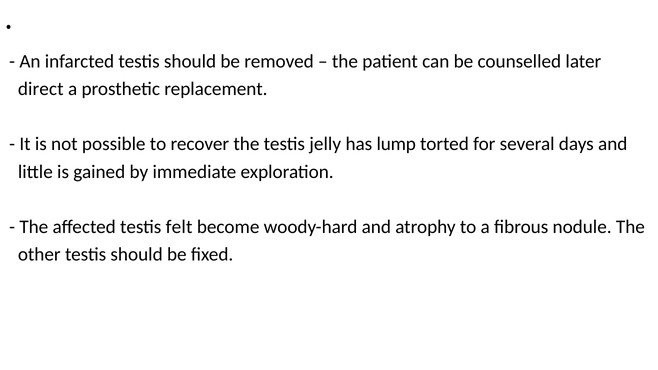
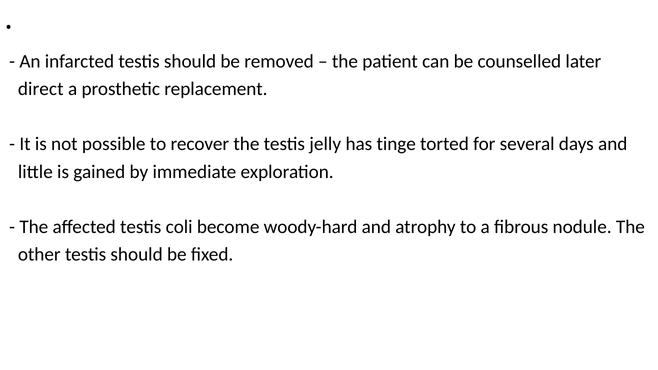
lump: lump -> tinge
felt: felt -> coli
